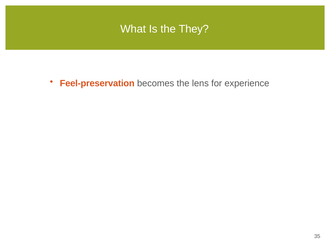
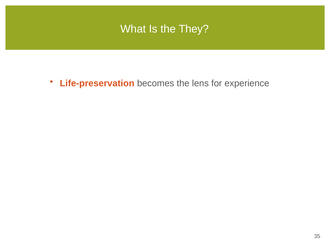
Feel-preservation: Feel-preservation -> Life-preservation
